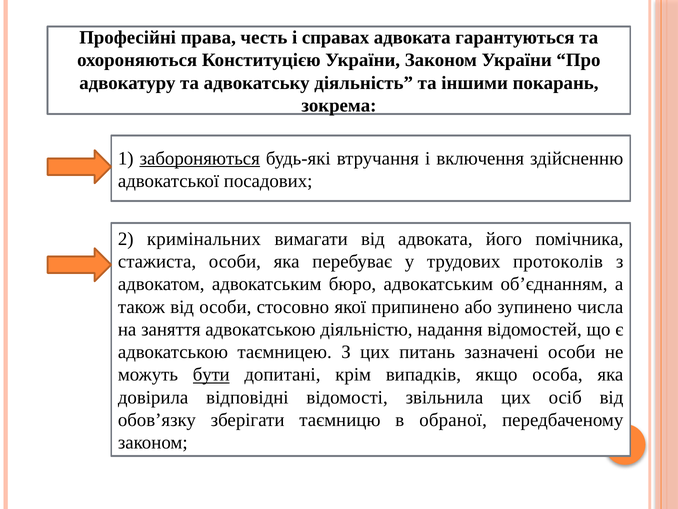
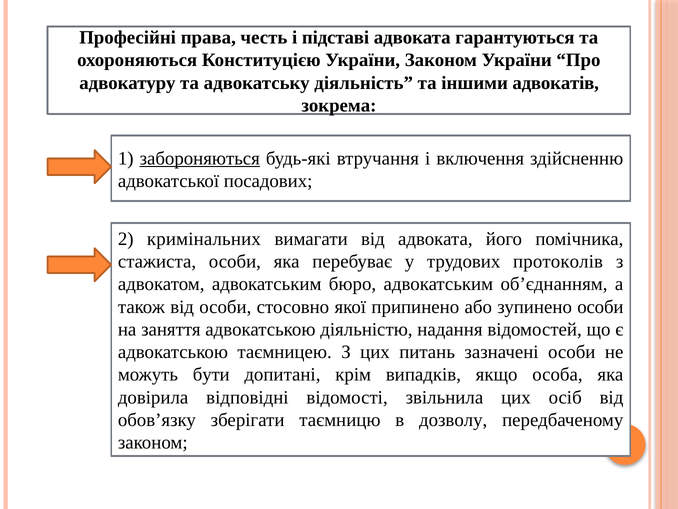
справах: справах -> підставі
покарань: покарань -> адвокатів
зупинено числа: числа -> особи
бути underline: present -> none
обраної: обраної -> дозволу
